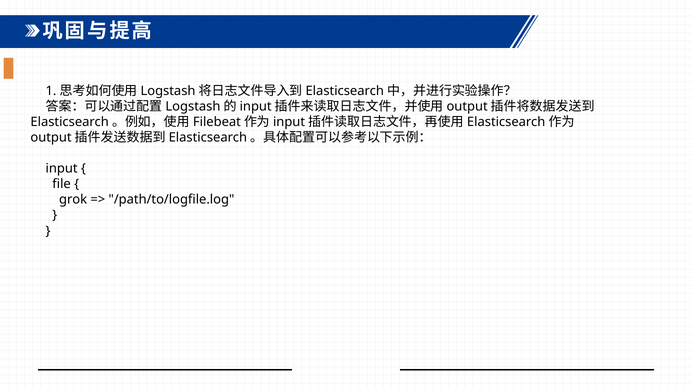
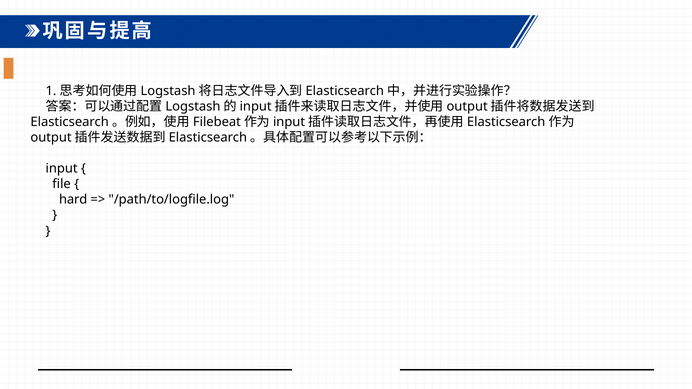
grok: grok -> hard
